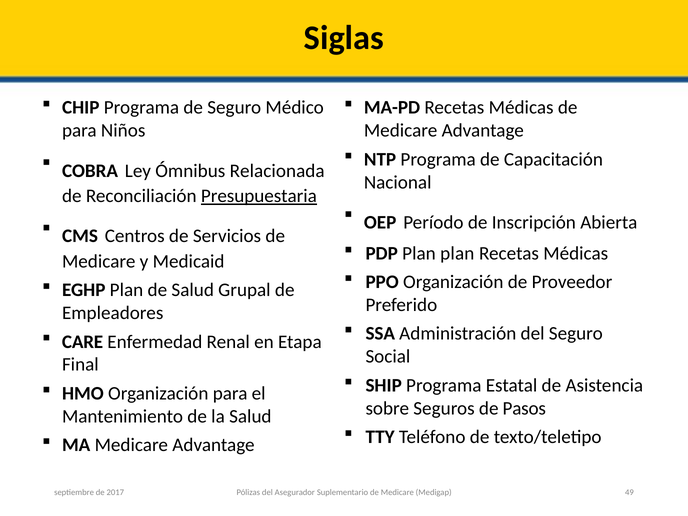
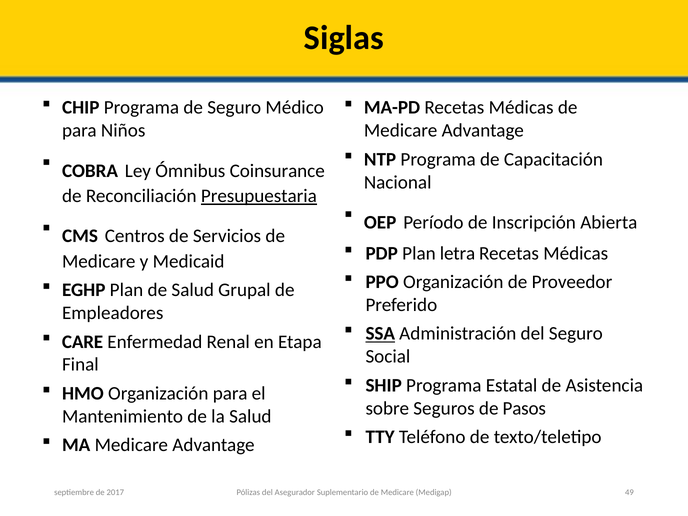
Relacionada: Relacionada -> Coinsurance
Plan plan: plan -> letra
SSA underline: none -> present
